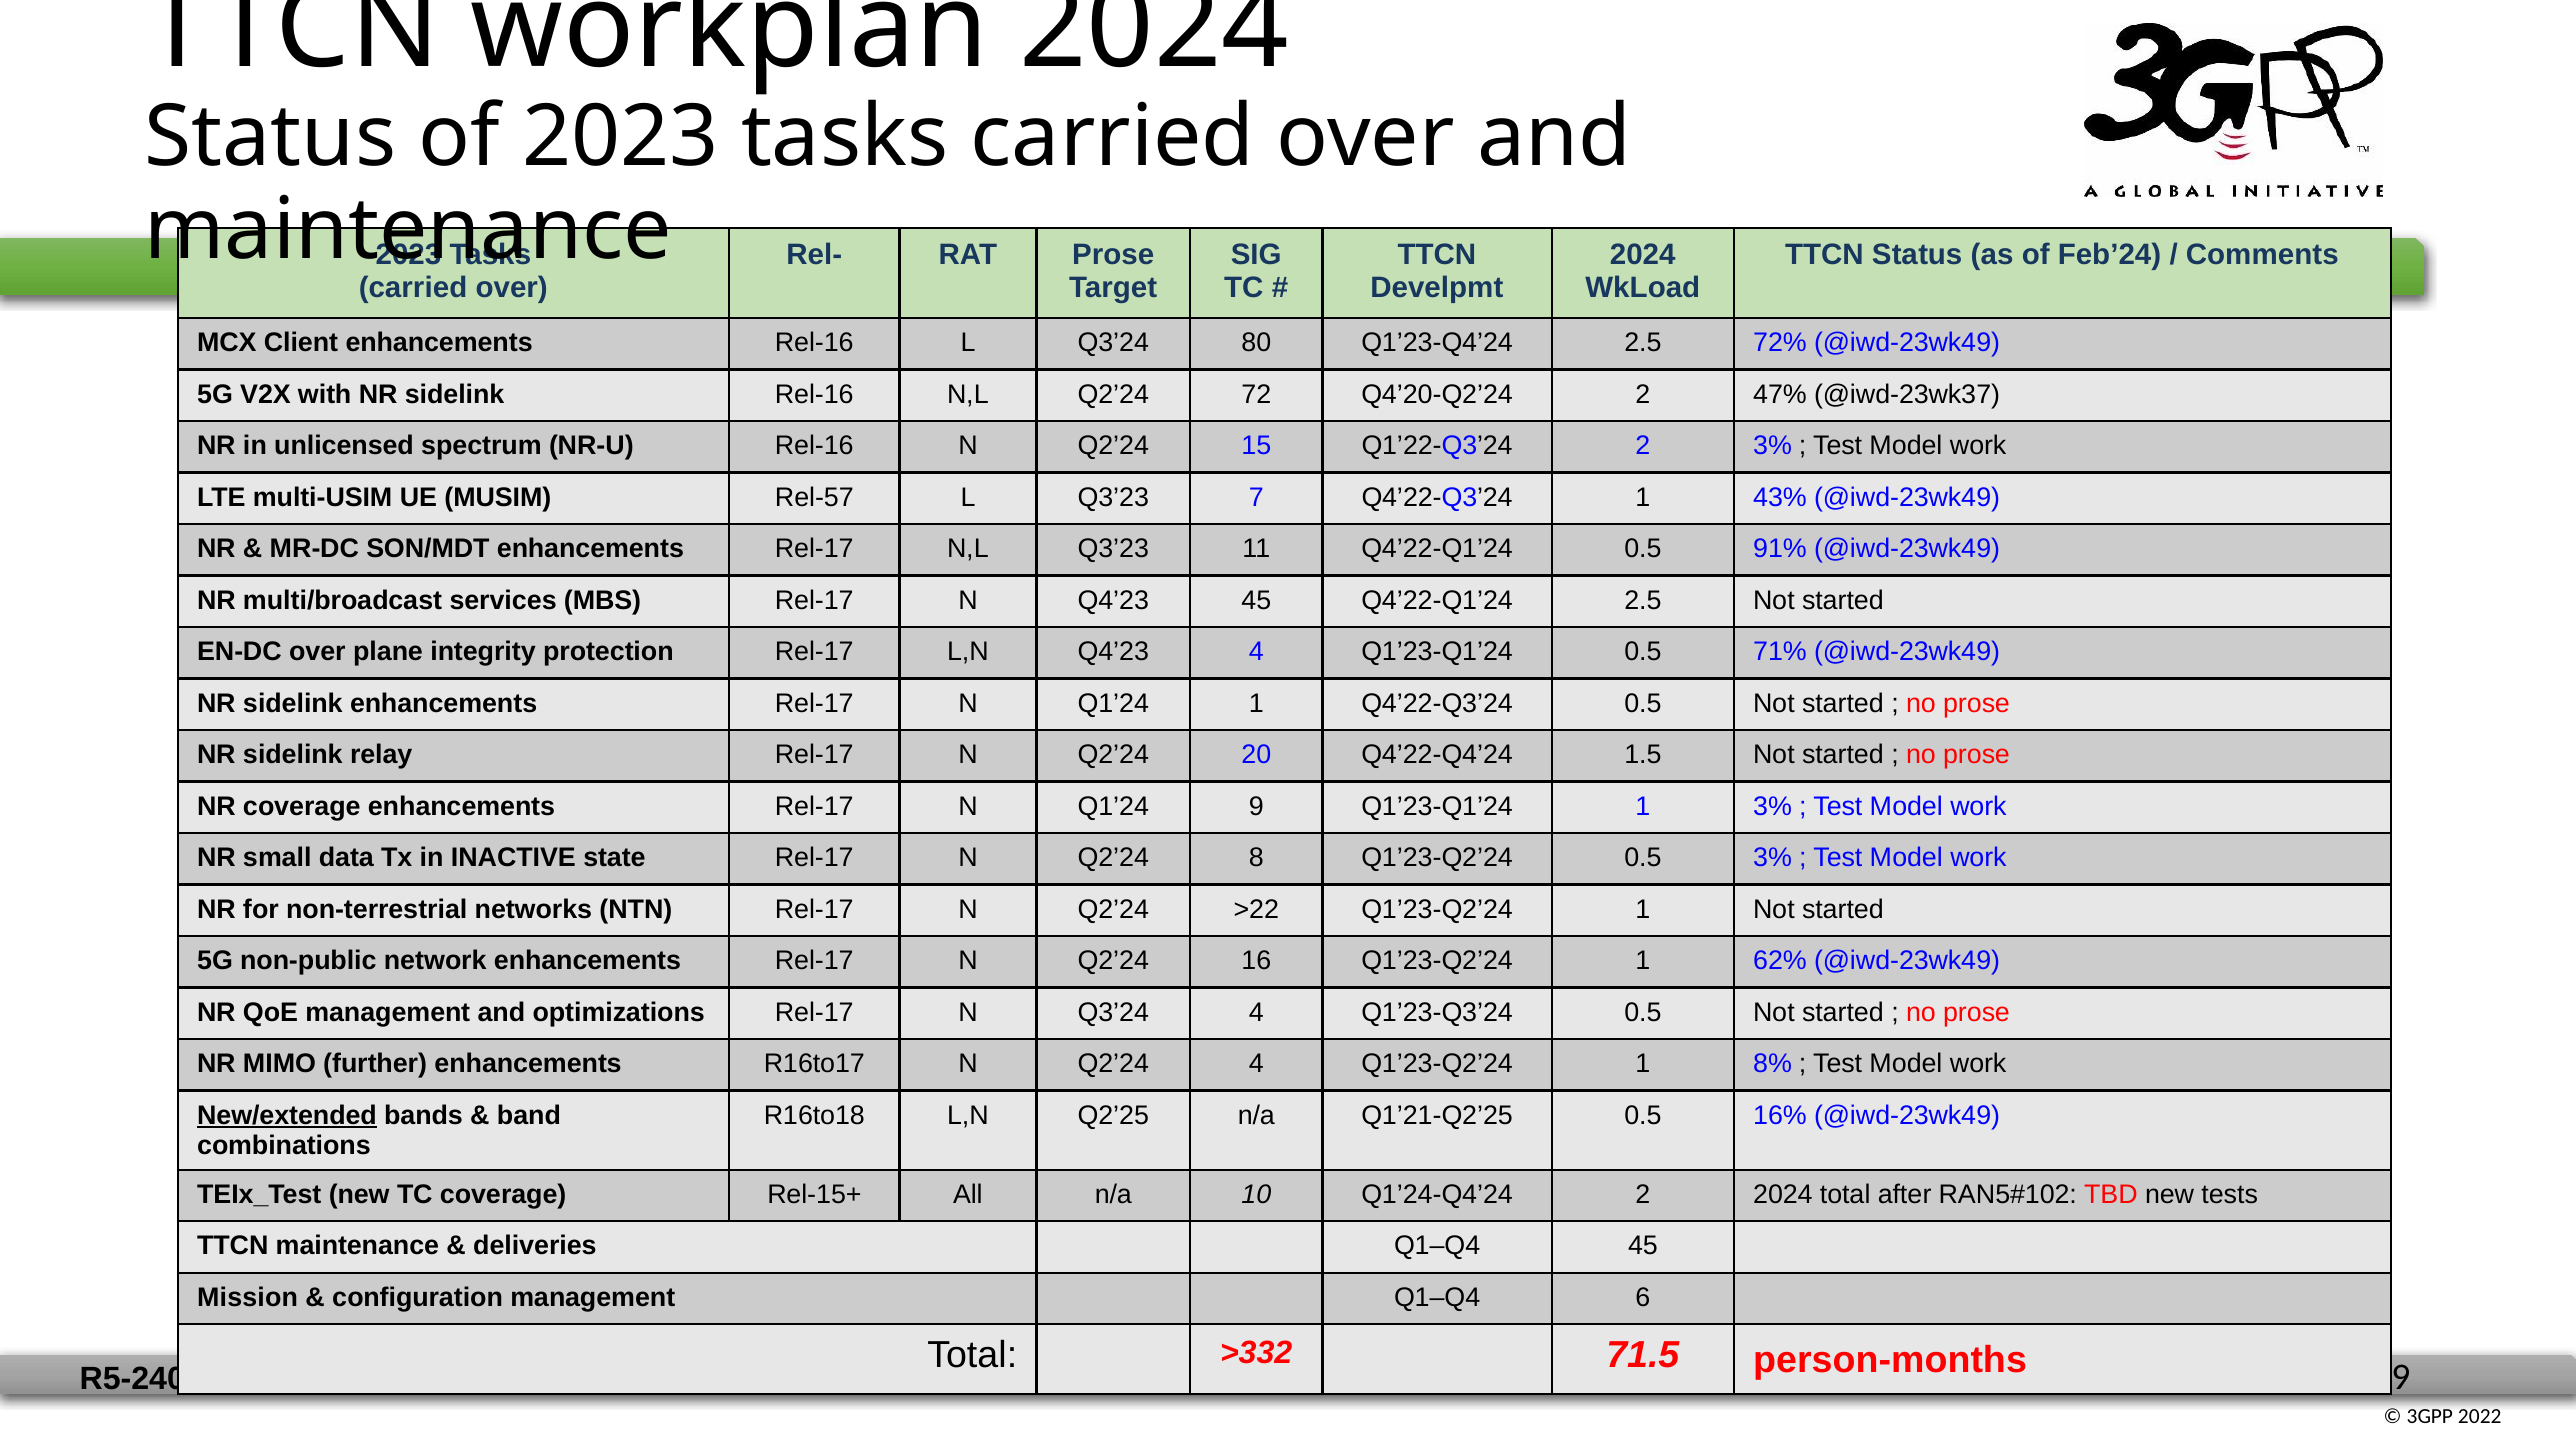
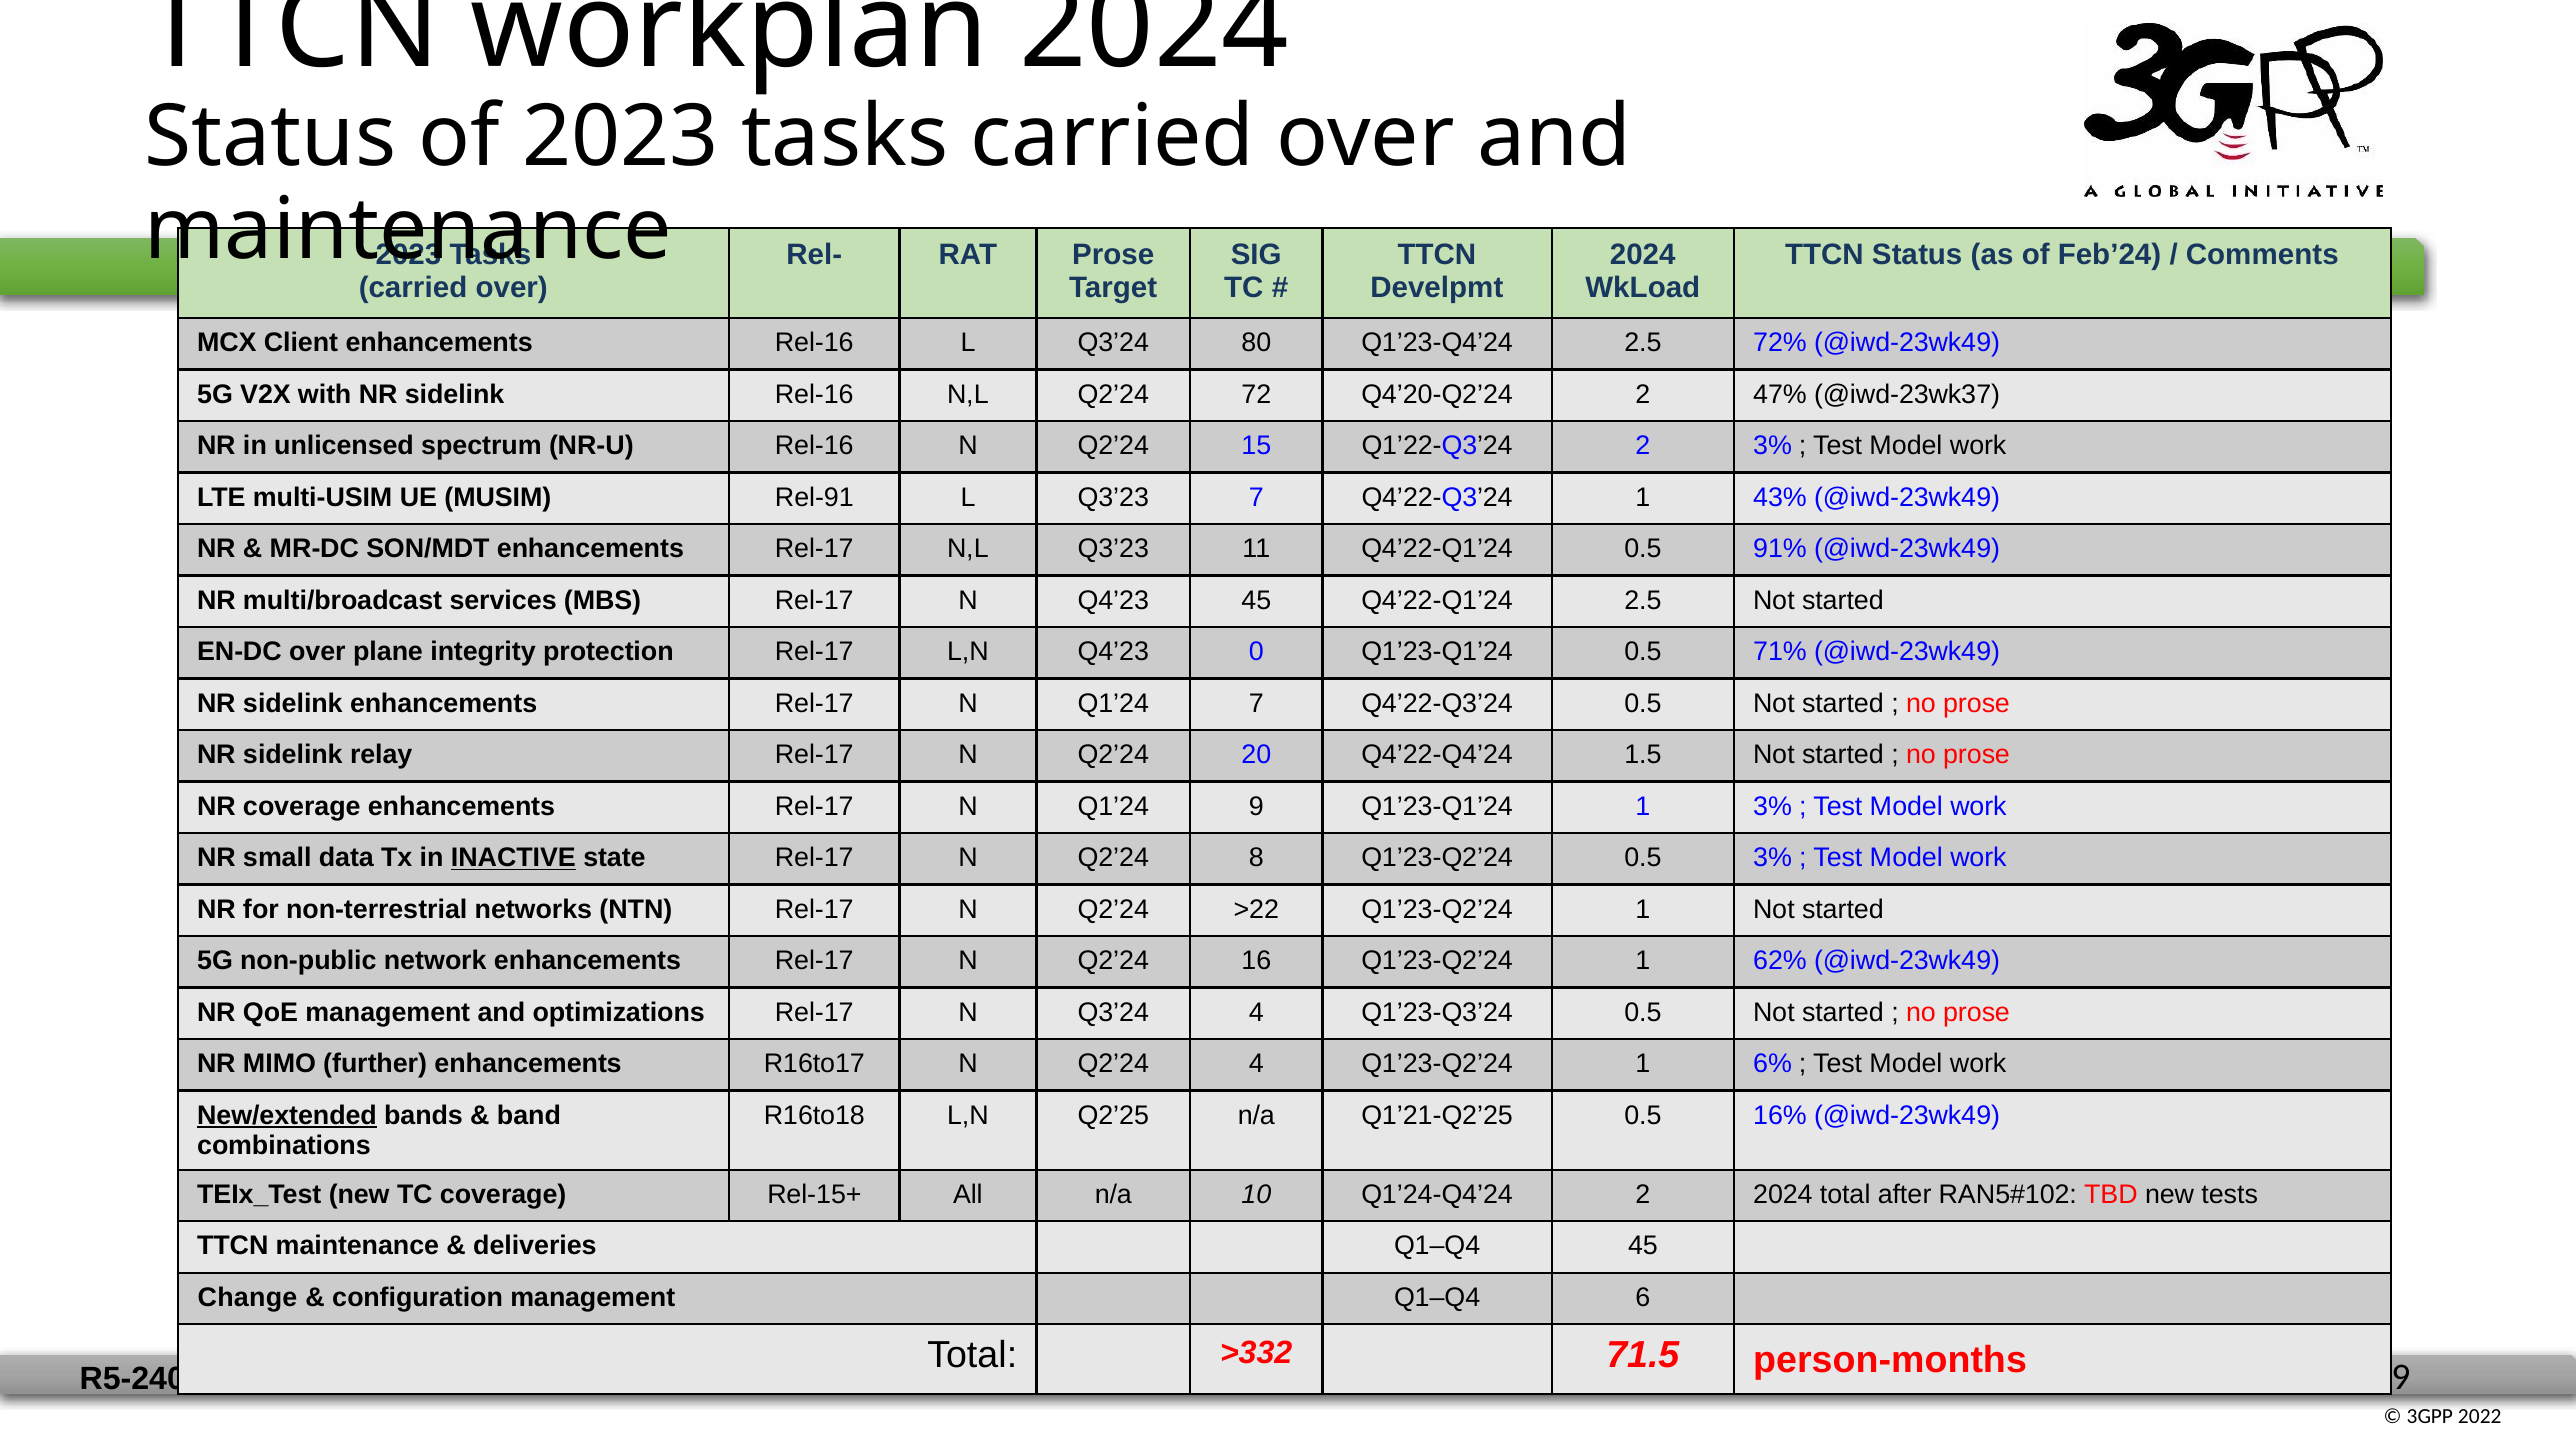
Rel-57: Rel-57 -> Rel-91
Q4’23 4: 4 -> 0
Q1’24 1: 1 -> 7
INACTIVE underline: none -> present
8%: 8% -> 6%
Mission: Mission -> Change
